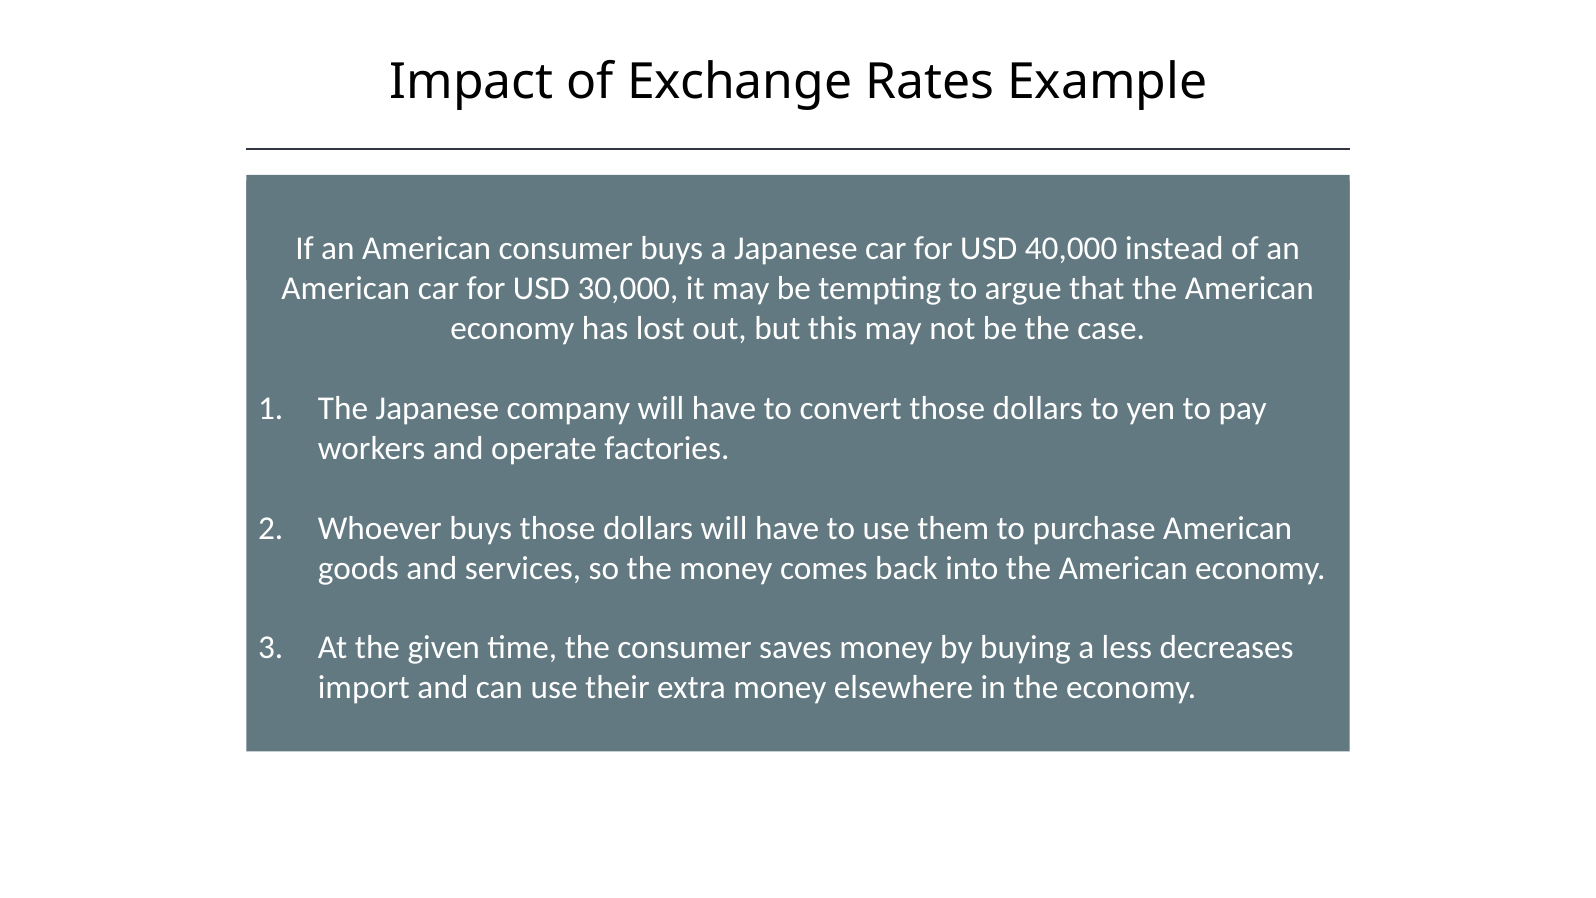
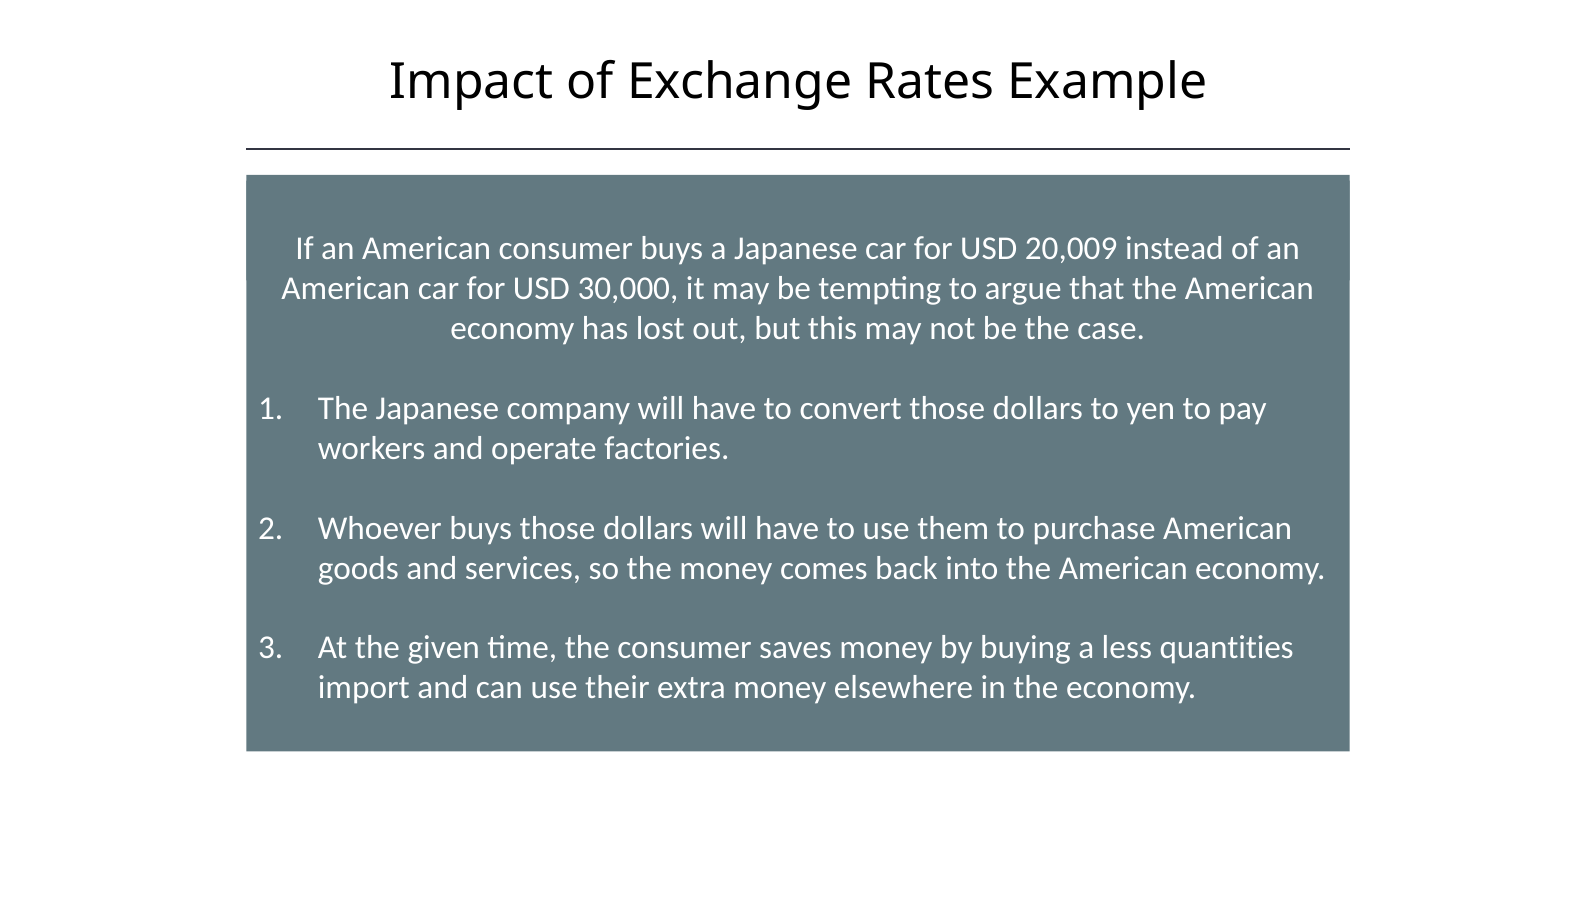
40,000: 40,000 -> 20,009
decreases: decreases -> quantities
